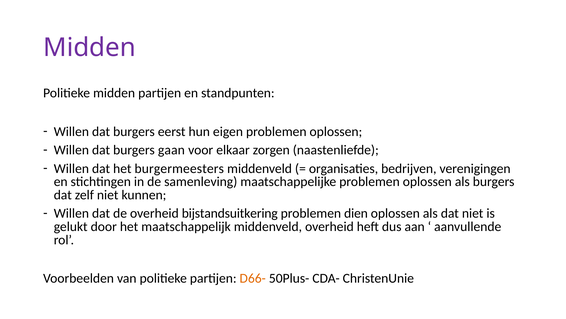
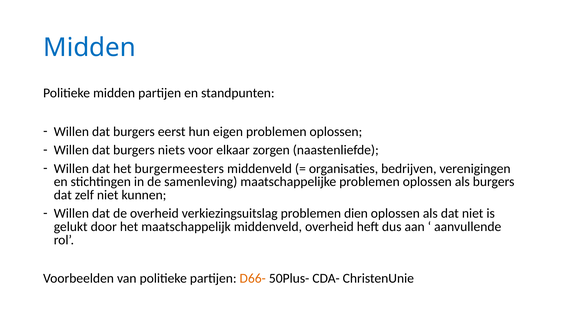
Midden at (90, 48) colour: purple -> blue
gaan: gaan -> niets
bijstandsuitkering: bijstandsuitkering -> verkiezingsuitslag
